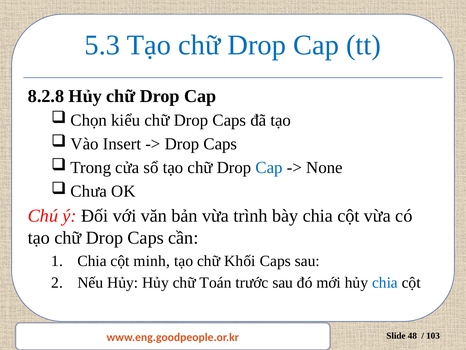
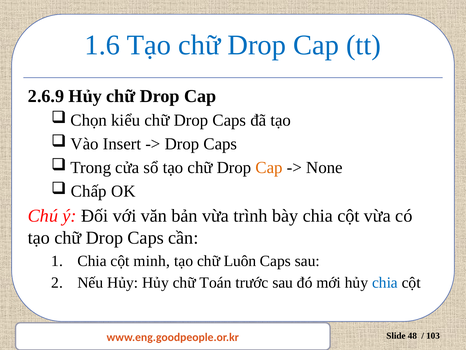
5.3: 5.3 -> 1.6
8.2.8: 8.2.8 -> 2.6.9
Cap at (269, 167) colour: blue -> orange
Chưa: Chưa -> Chấp
Khối: Khối -> Luôn
